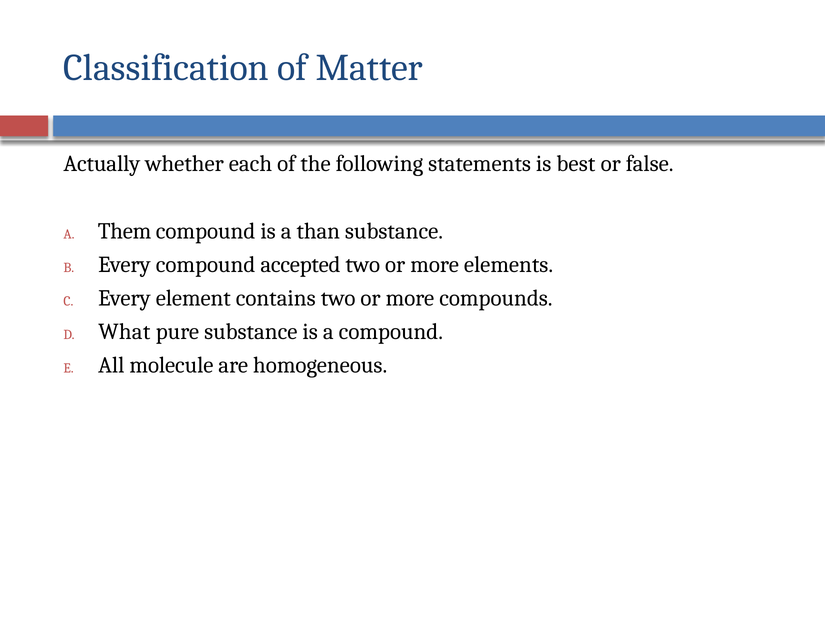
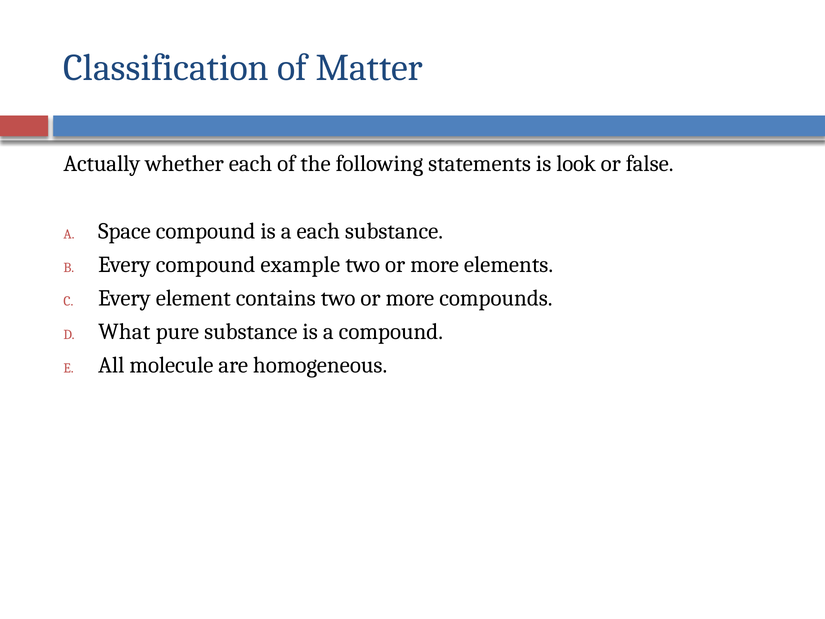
best: best -> look
Them: Them -> Space
a than: than -> each
accepted: accepted -> example
